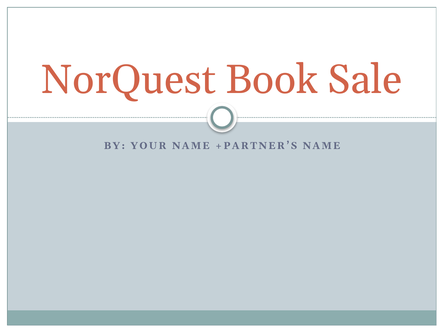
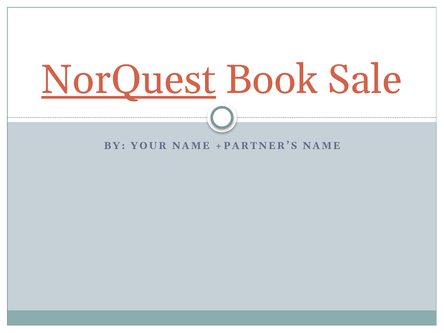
NorQuest underline: none -> present
